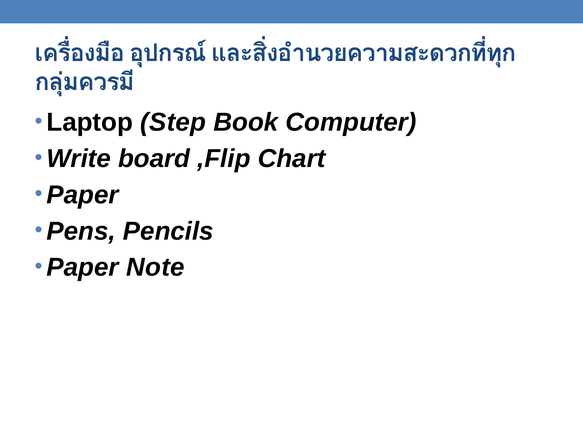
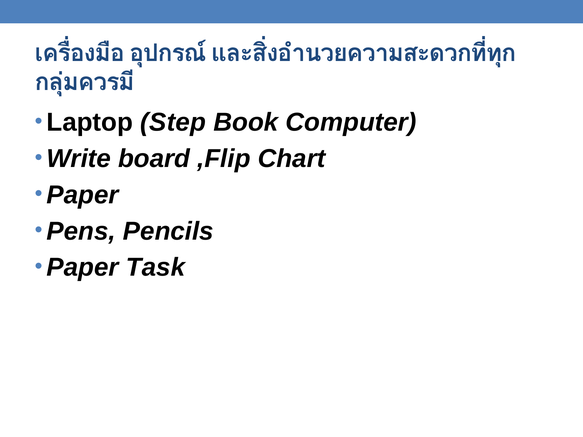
Note: Note -> Task
